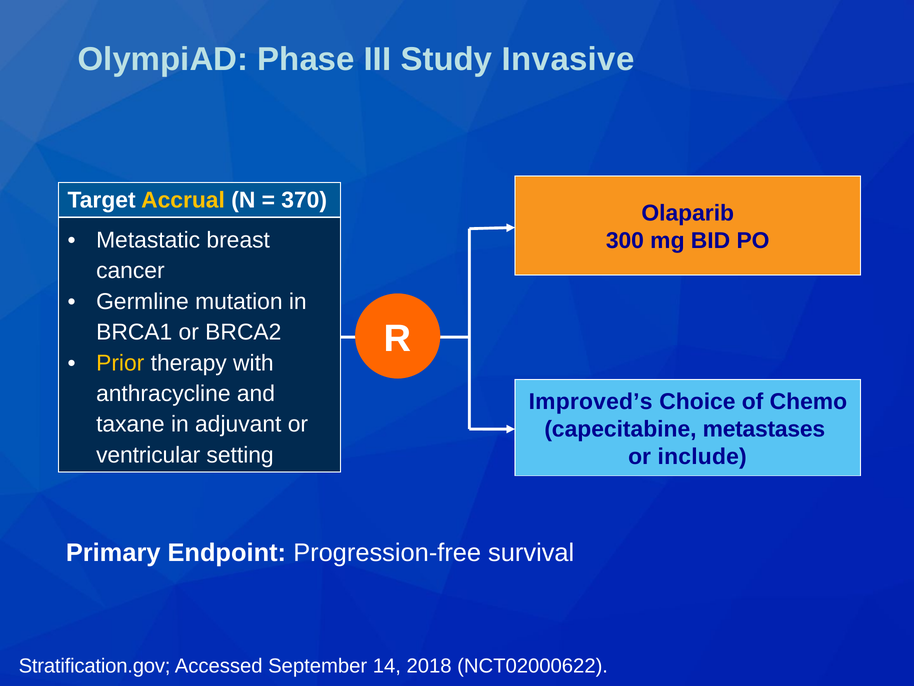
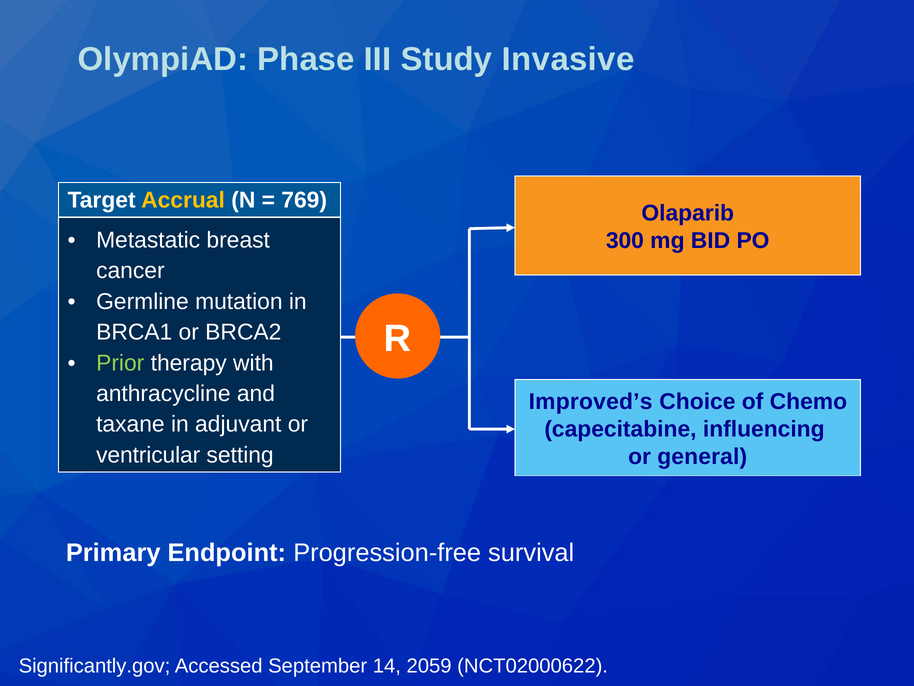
370: 370 -> 769
Prior colour: yellow -> light green
metastases: metastases -> influencing
include: include -> general
Stratification.gov: Stratification.gov -> Significantly.gov
2018: 2018 -> 2059
